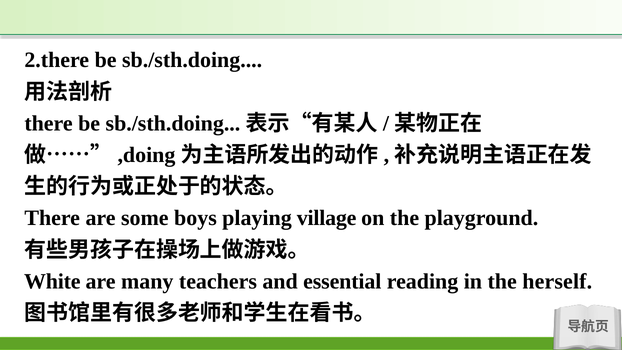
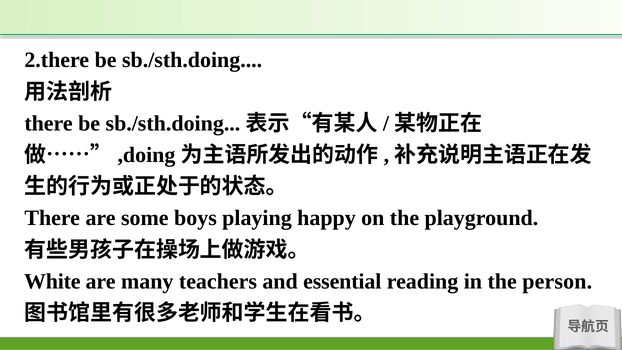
village: village -> happy
herself: herself -> person
